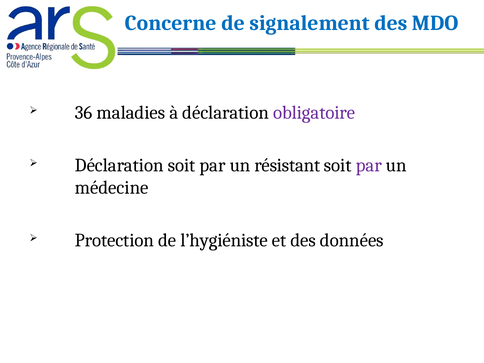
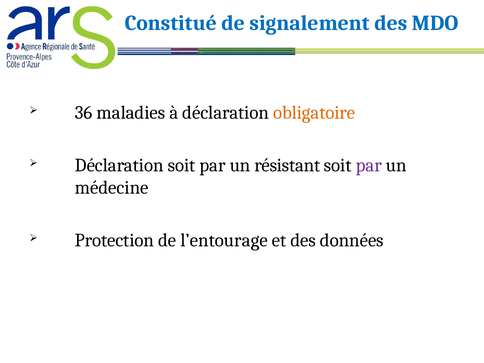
Concerne: Concerne -> Constitué
obligatoire colour: purple -> orange
l’hygiéniste: l’hygiéniste -> l’entourage
